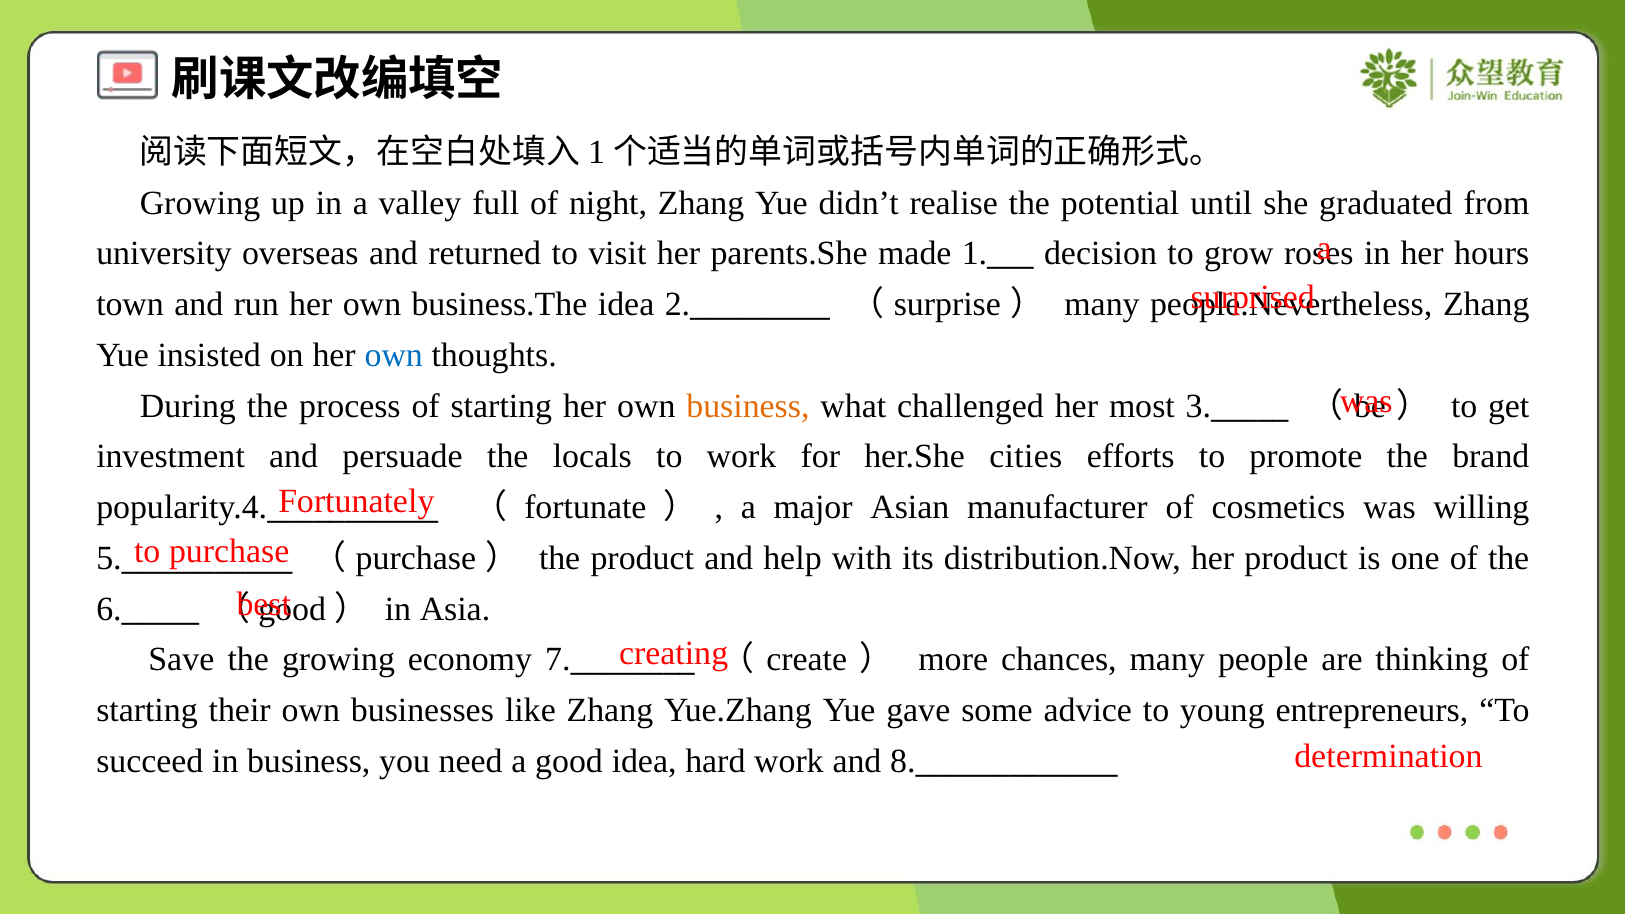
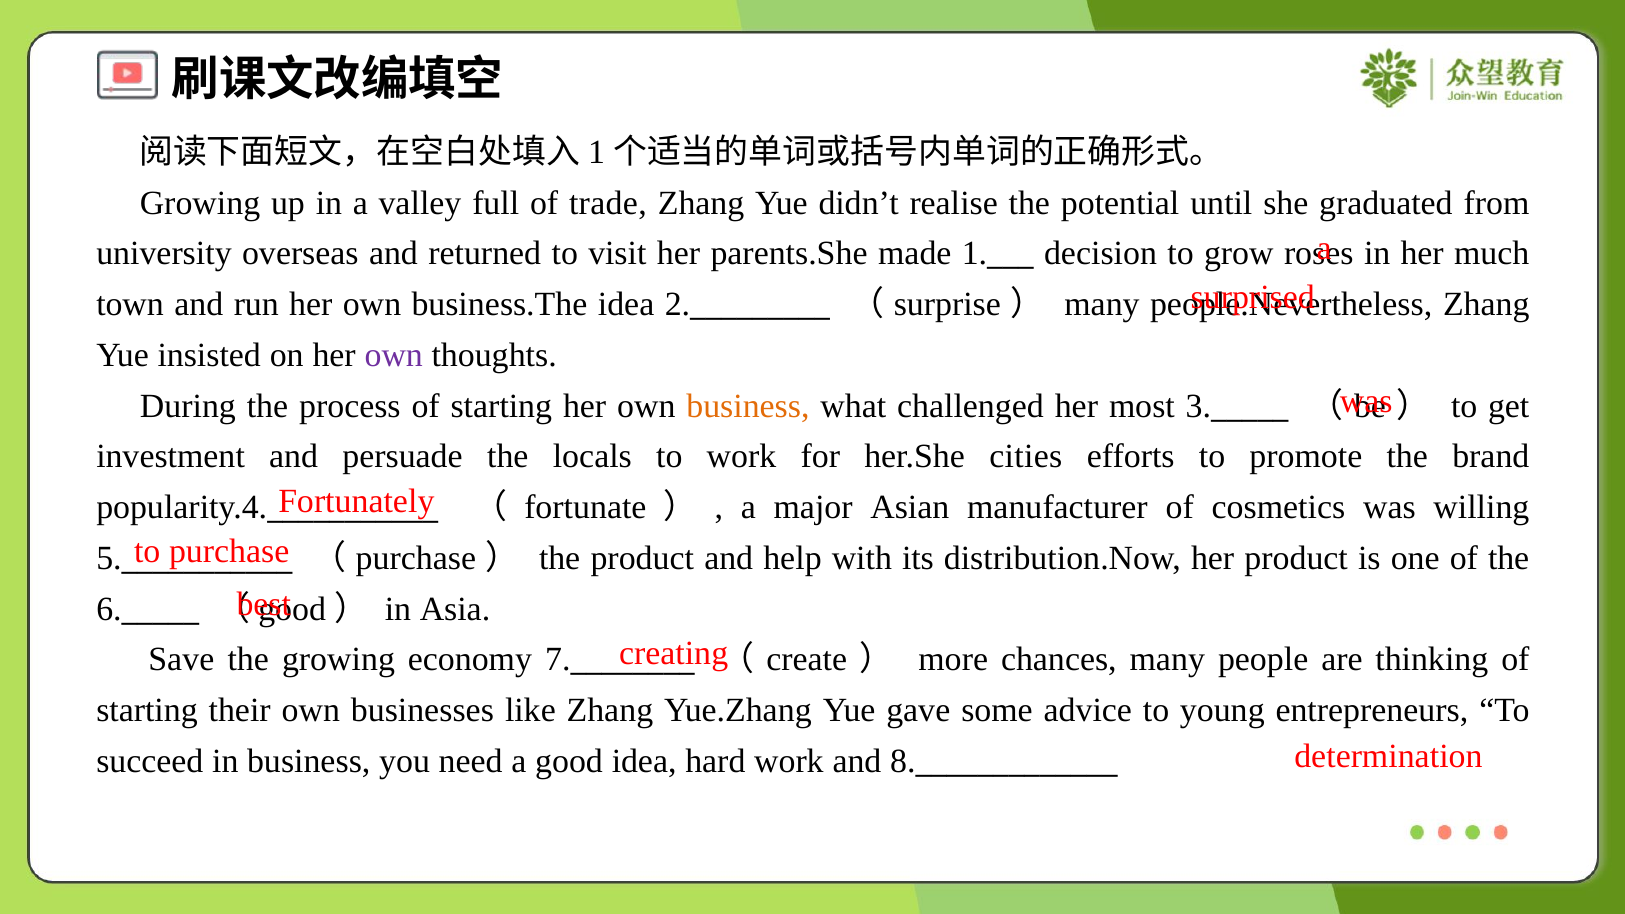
night: night -> trade
hours: hours -> much
own at (394, 355) colour: blue -> purple
